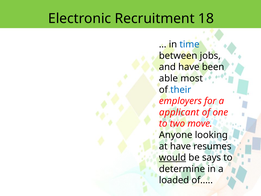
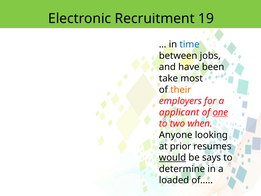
18: 18 -> 19
able: able -> take
their colour: blue -> orange
one underline: none -> present
move: move -> when
at have: have -> prior
